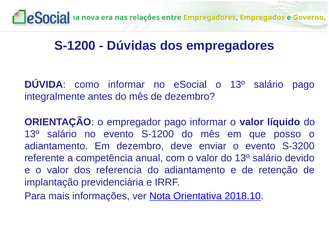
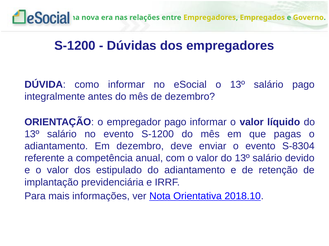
posso: posso -> pagas
S-3200: S-3200 -> S-8304
referencia: referencia -> estipulado
